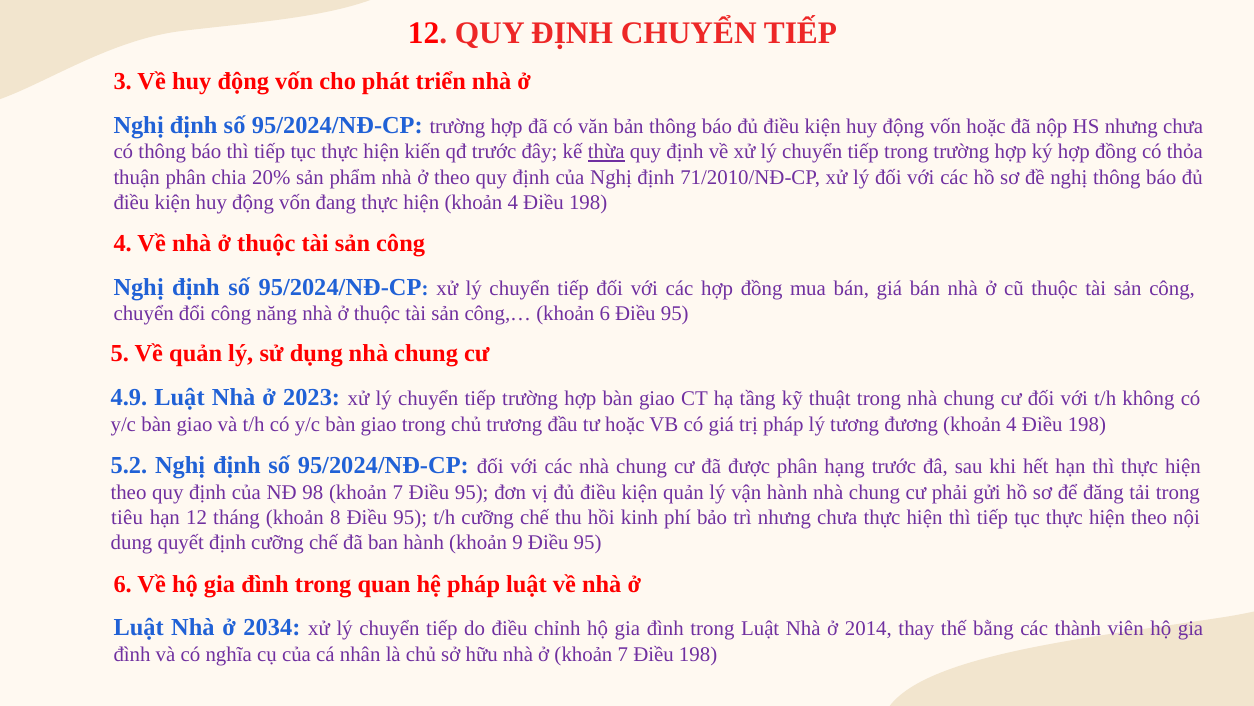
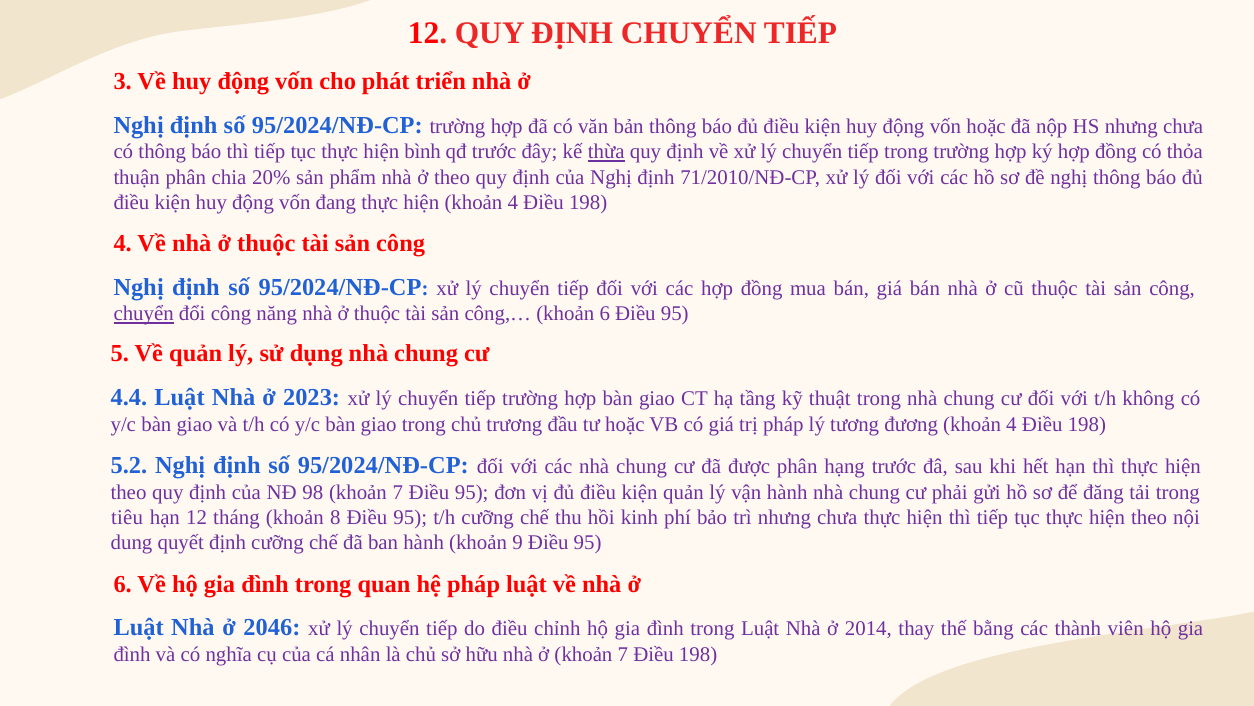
kiến: kiến -> bình
chuyển at (144, 314) underline: none -> present
4.9: 4.9 -> 4.4
2034: 2034 -> 2046
